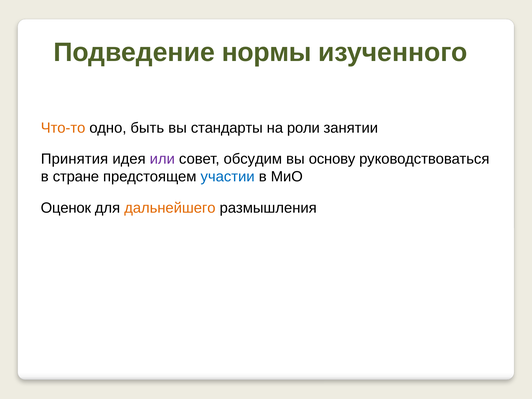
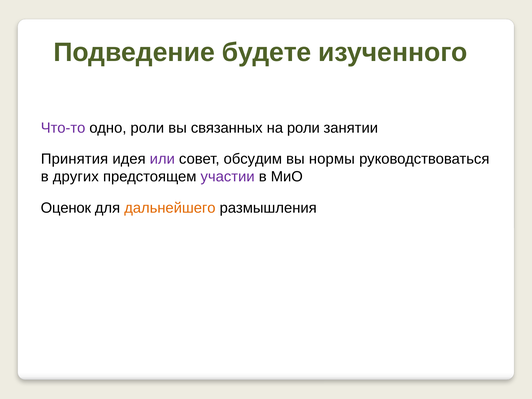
нормы: нормы -> будете
Что-то colour: orange -> purple
одно быть: быть -> роли
стандарты: стандарты -> связанных
основу: основу -> нормы
стране: стране -> других
участии colour: blue -> purple
